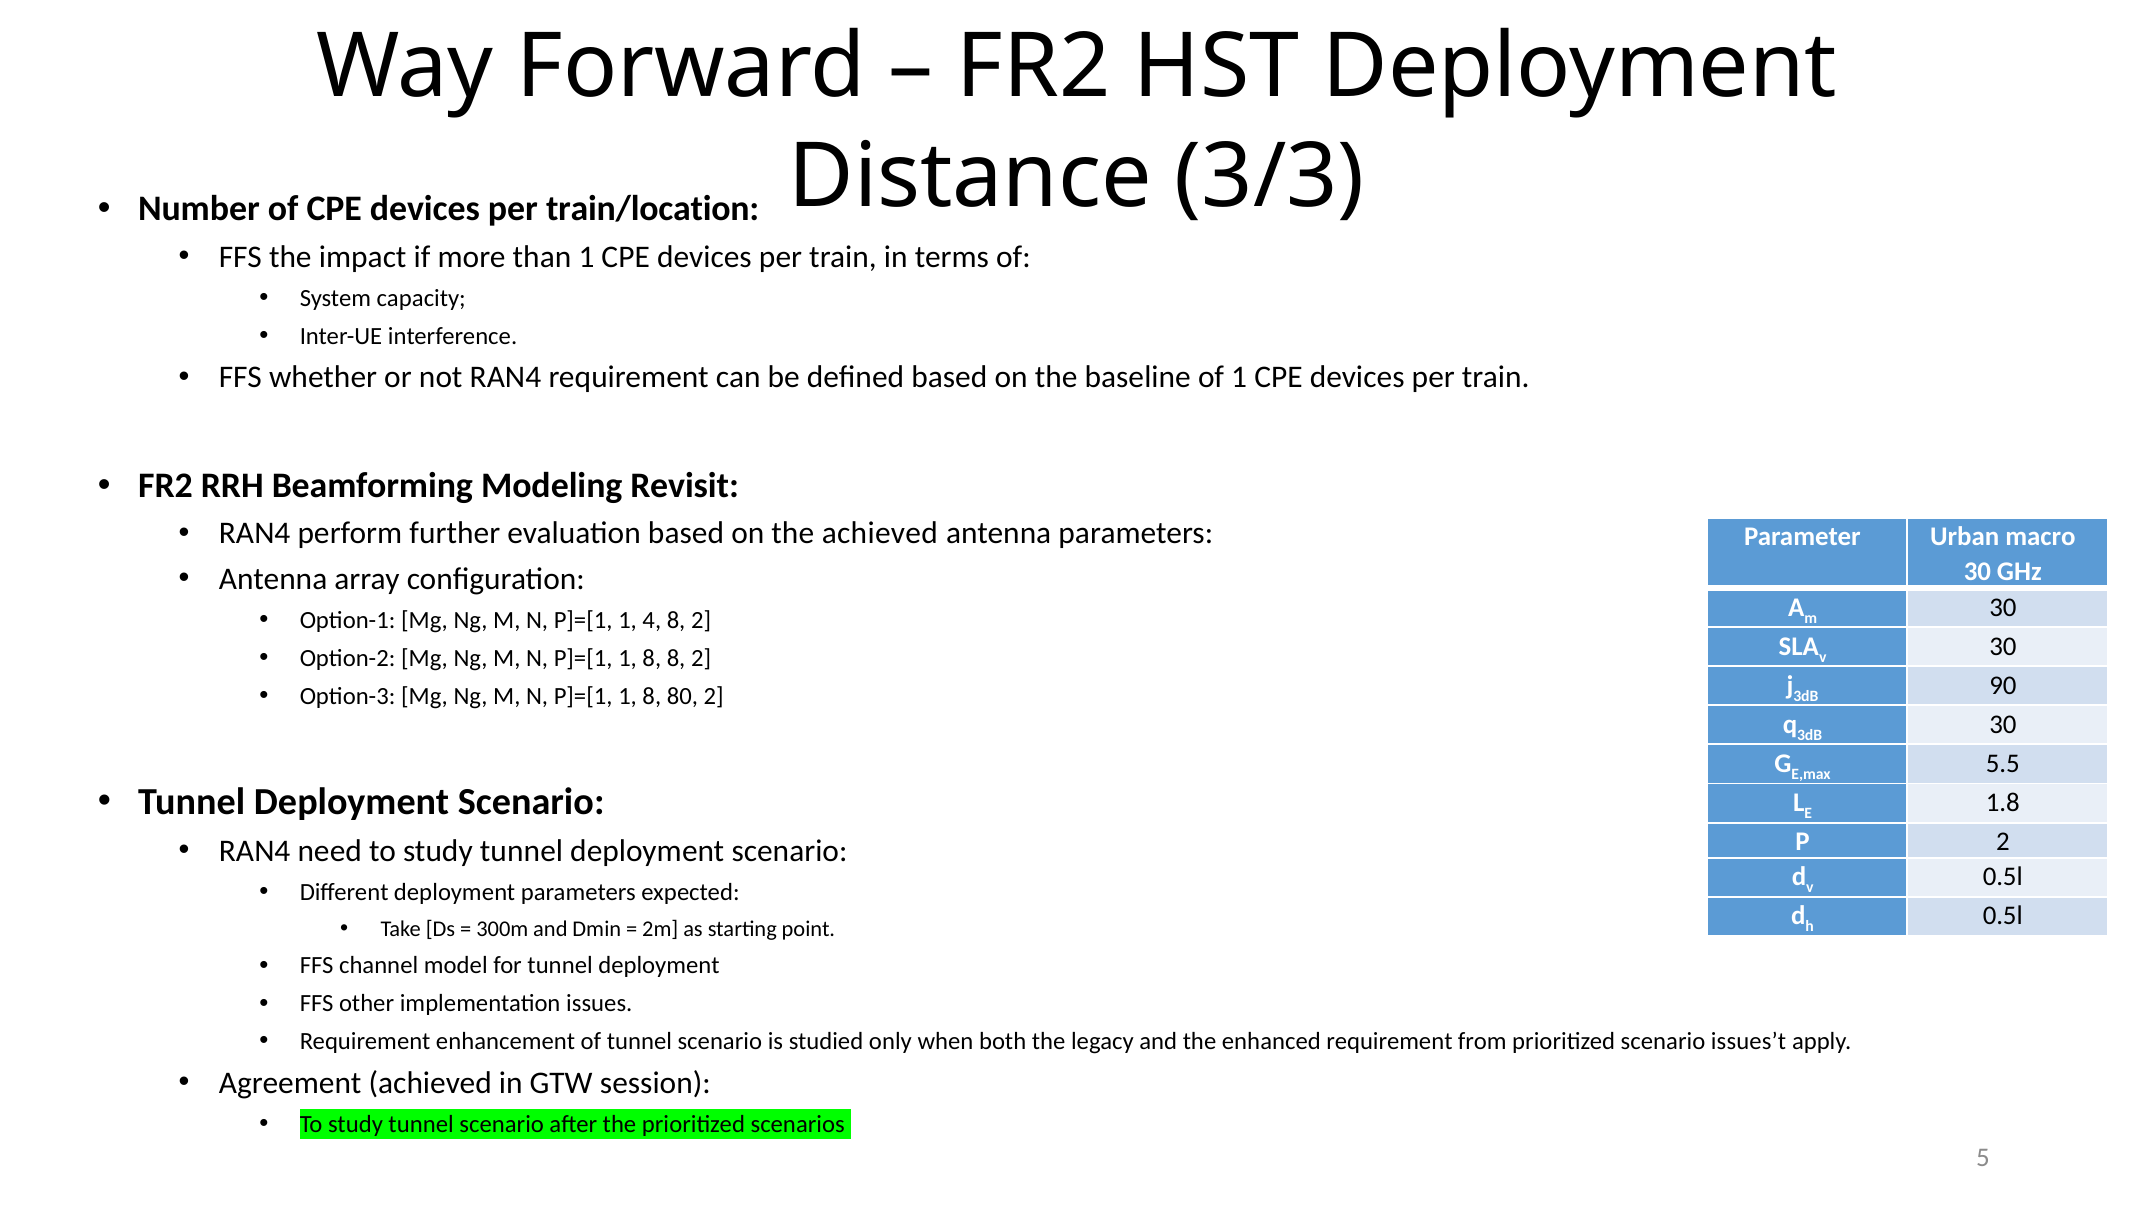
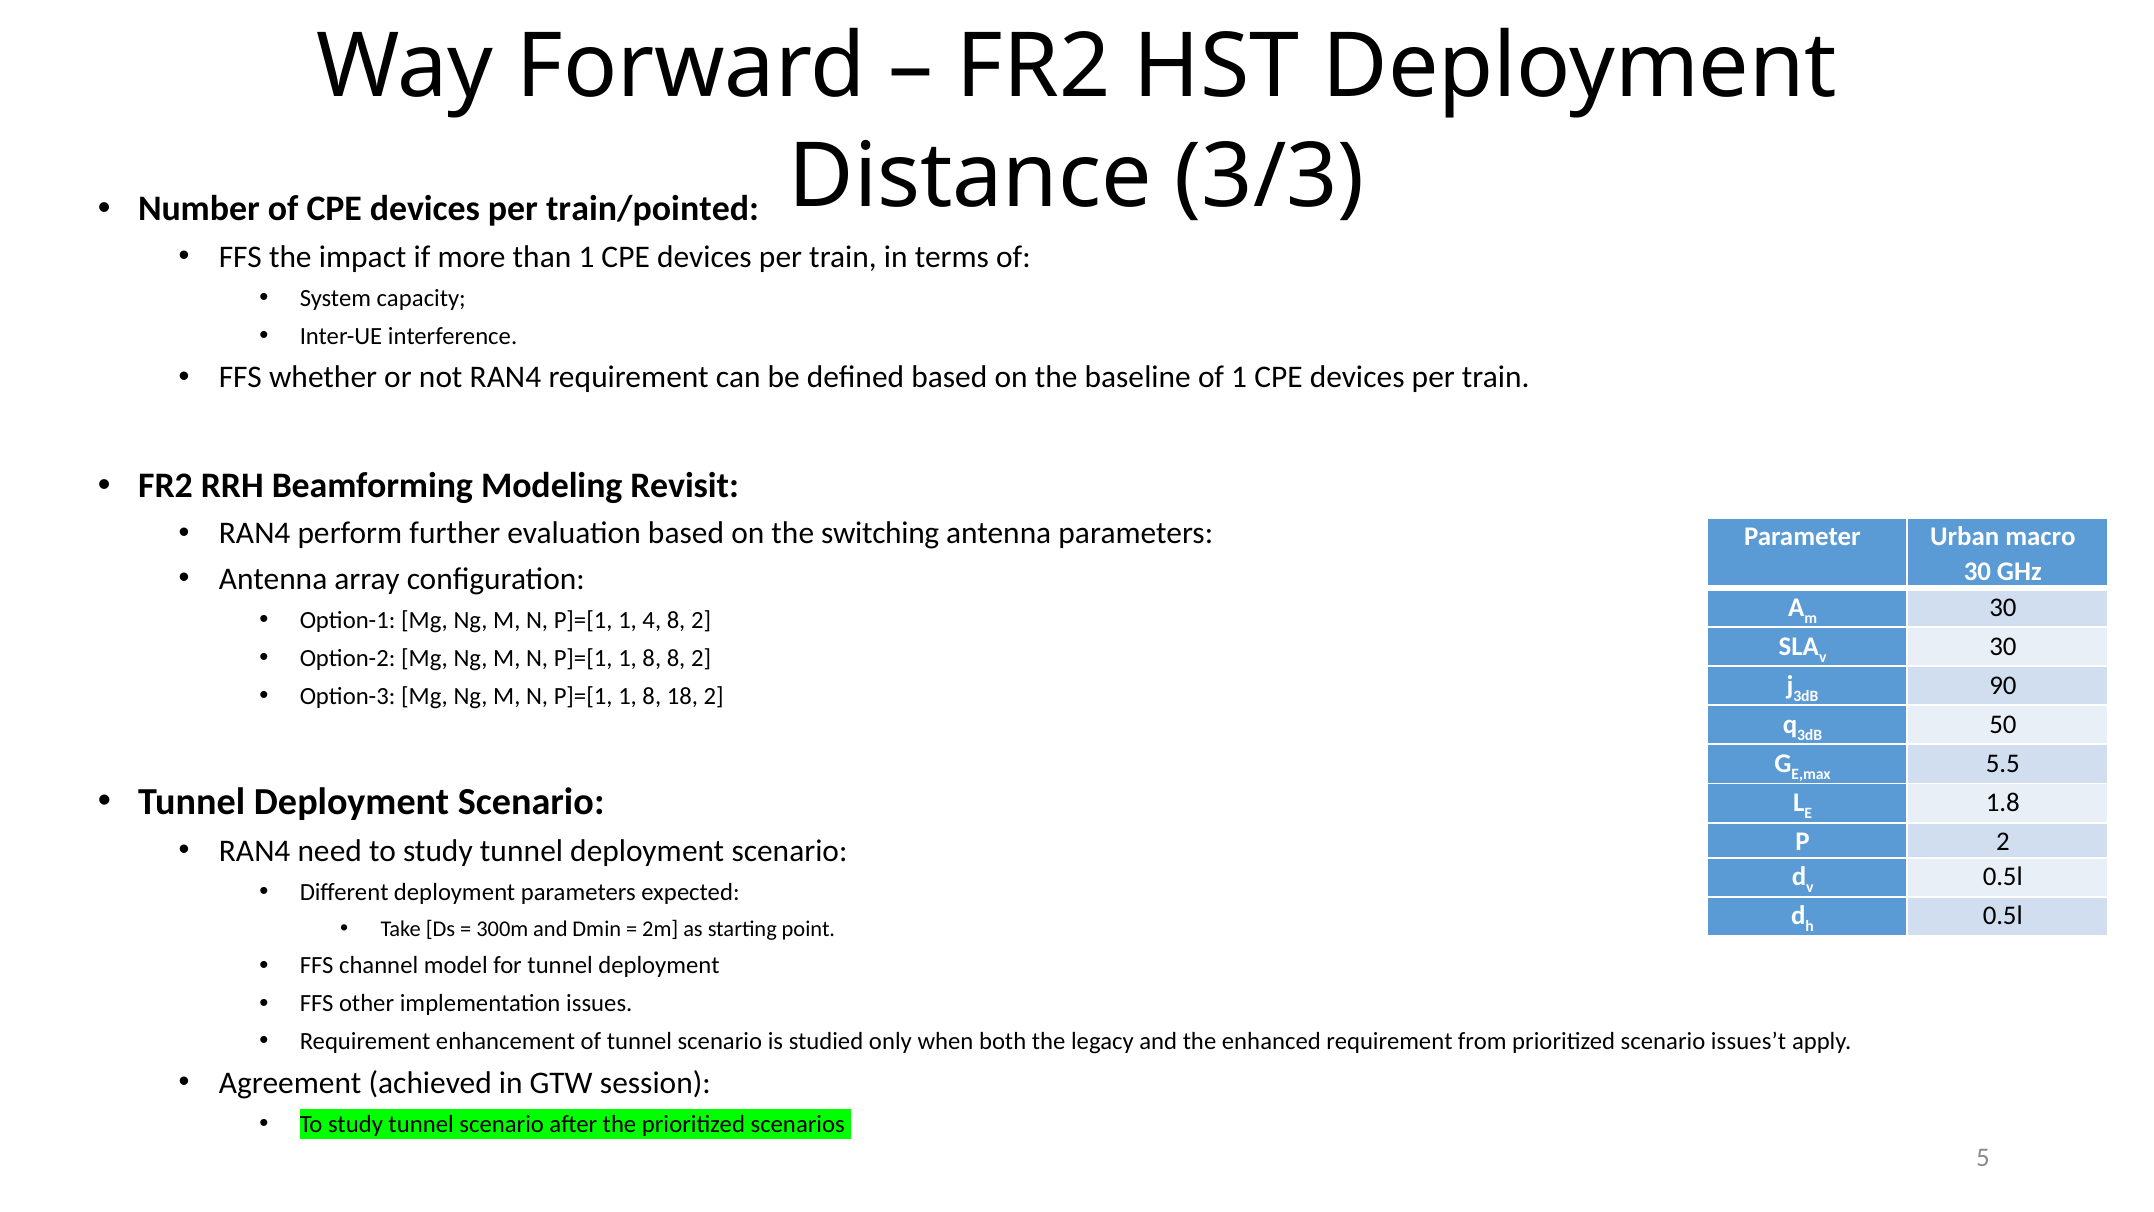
train/location: train/location -> train/pointed
the achieved: achieved -> switching
80: 80 -> 18
30 at (2003, 724): 30 -> 50
